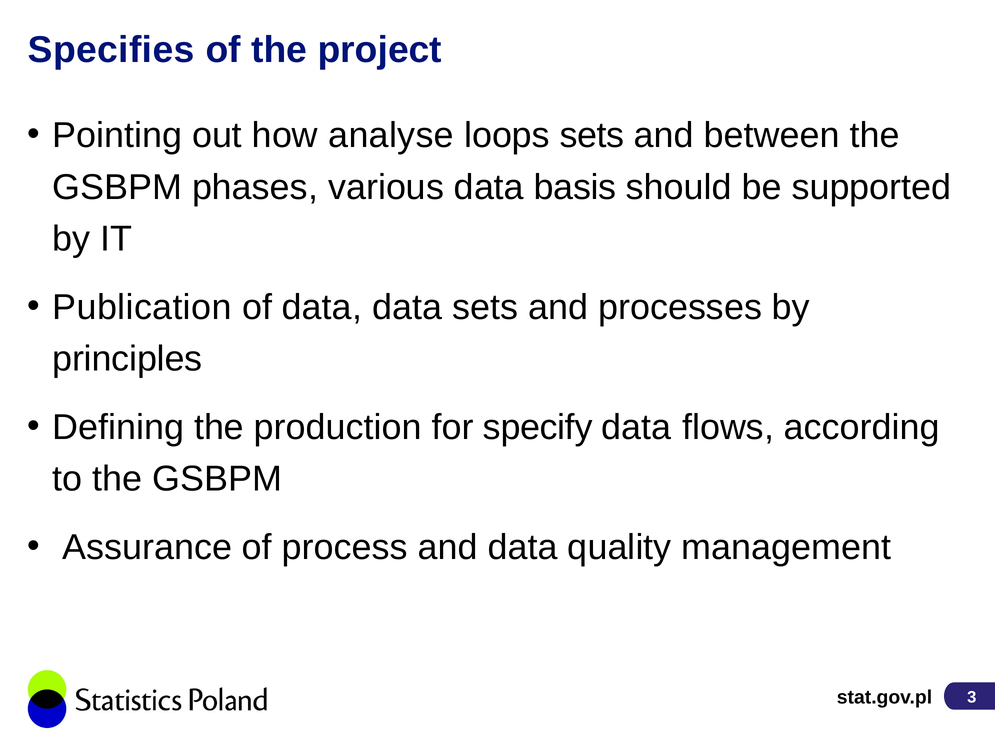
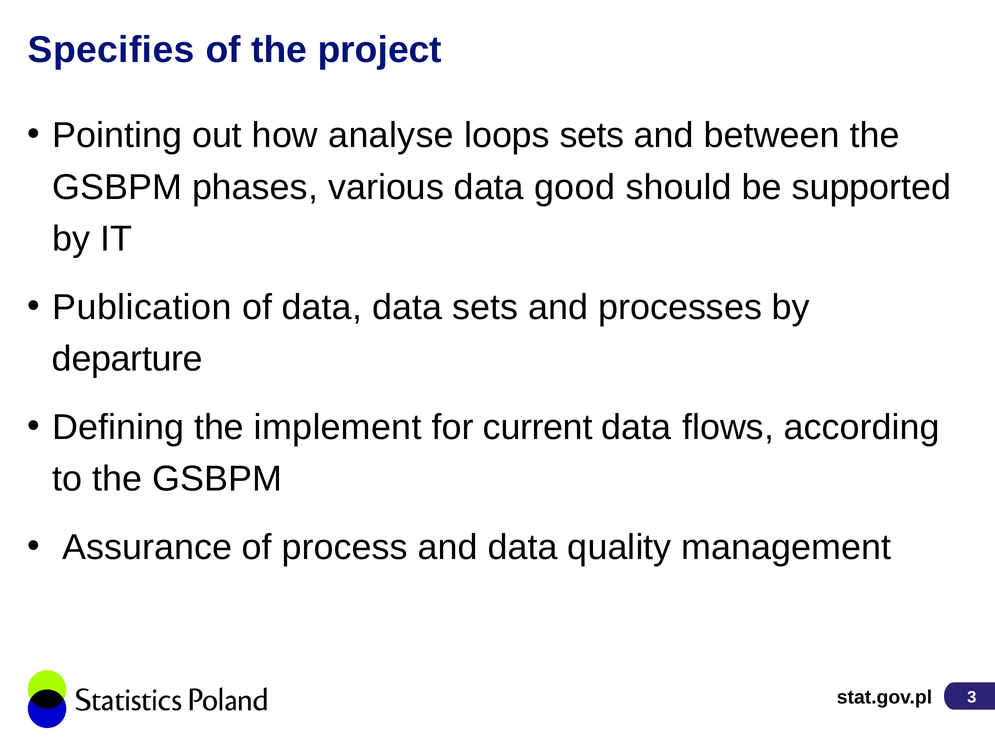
basis: basis -> good
principles: principles -> departure
production: production -> implement
specify: specify -> current
